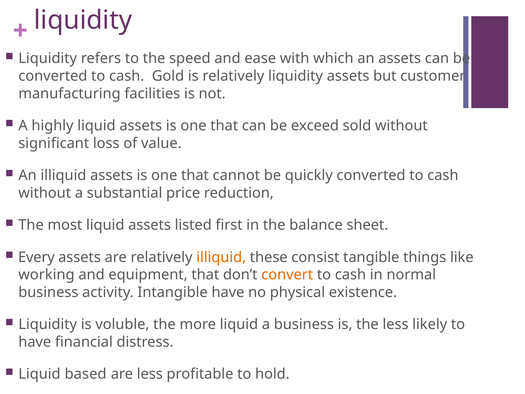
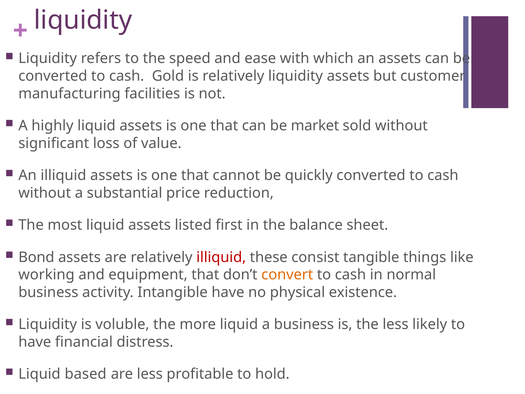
exceed: exceed -> market
Every: Every -> Bond
illiquid at (221, 257) colour: orange -> red
